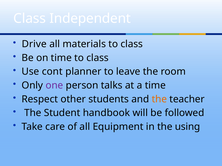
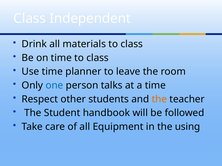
Drive: Drive -> Drink
Use cont: cont -> time
one colour: purple -> blue
